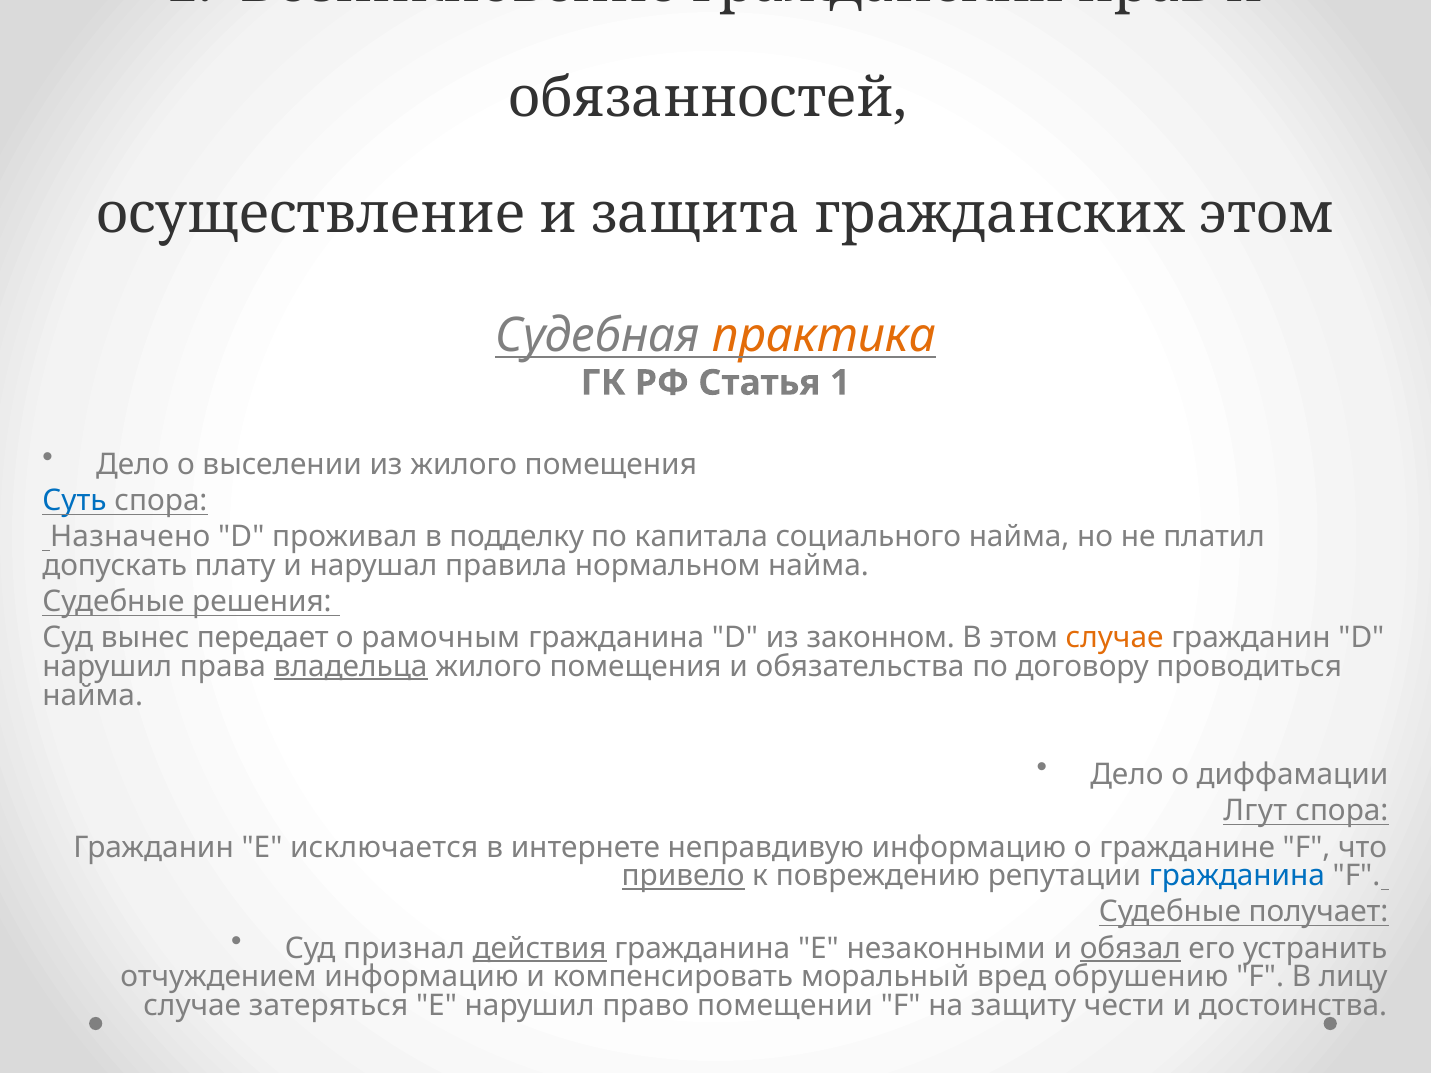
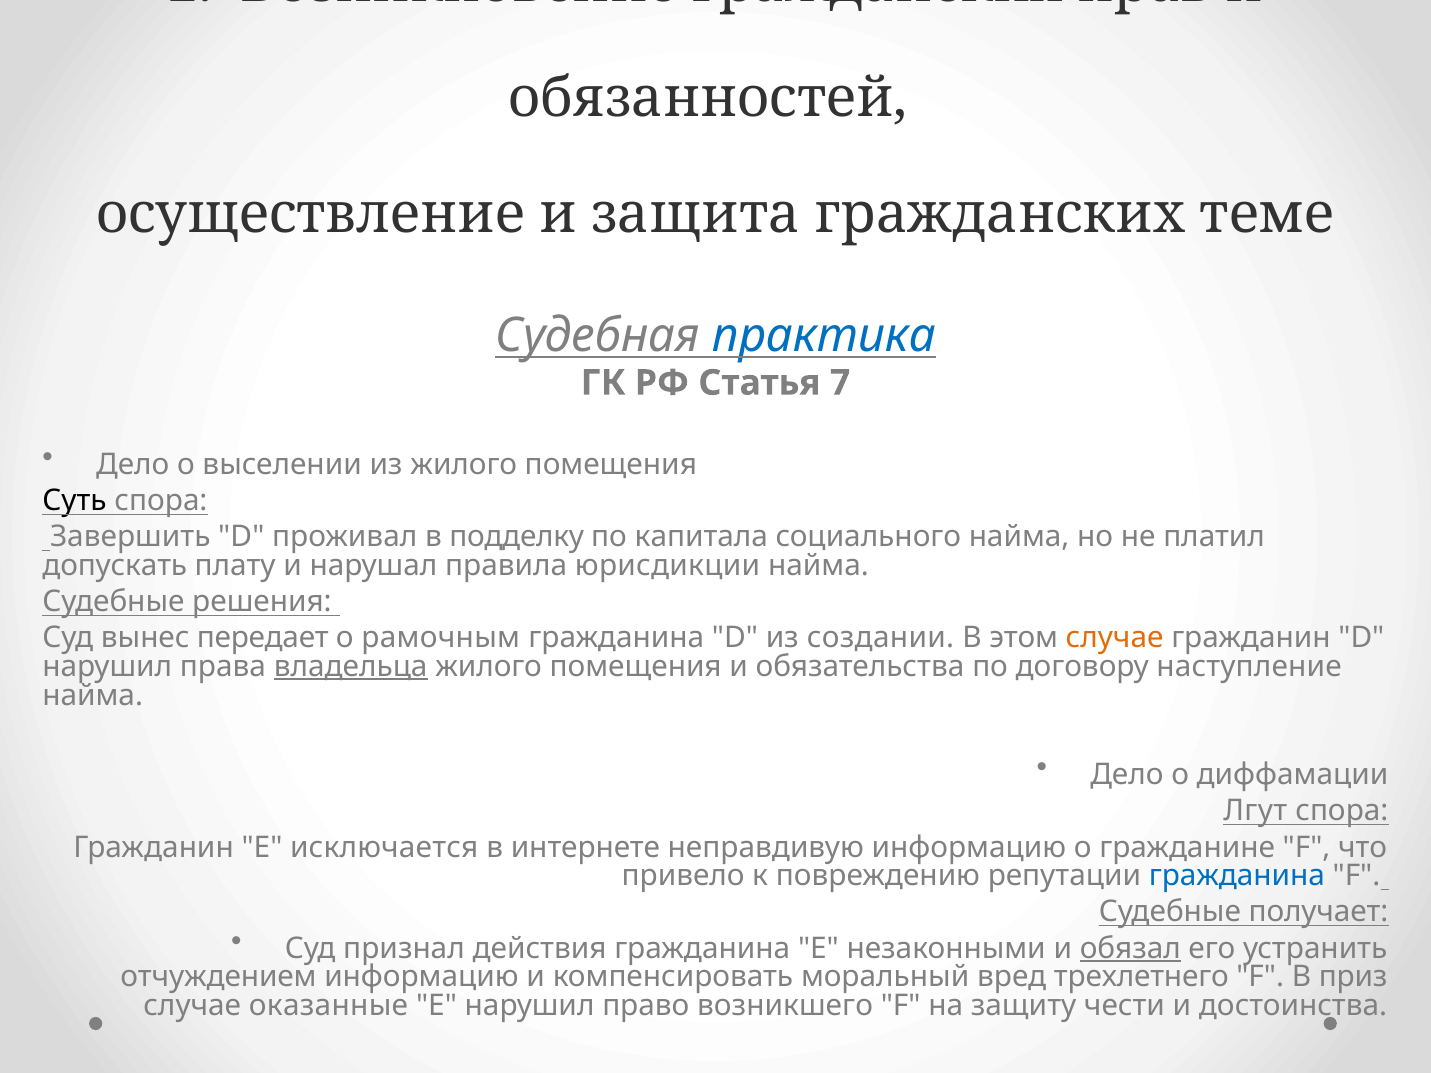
гражданских этом: этом -> теме
практика colour: orange -> blue
1: 1 -> 7
Суть colour: blue -> black
Назначено: Назначено -> Завершить
нормальном: нормальном -> юрисдикции
законном: законном -> создании
проводиться: проводиться -> наступление
привело underline: present -> none
действия underline: present -> none
обрушению: обрушению -> трехлетнего
лицу: лицу -> приз
затеряться: затеряться -> оказанные
помещении: помещении -> возникшего
